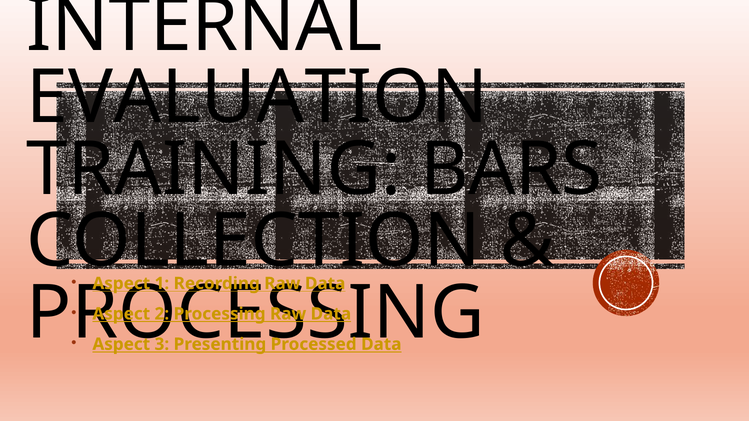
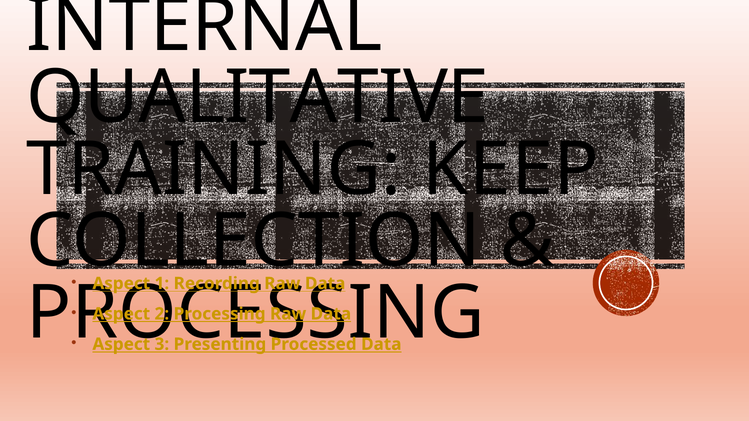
EVALUATION: EVALUATION -> QUALITATIVE
BARS: BARS -> KEEP
